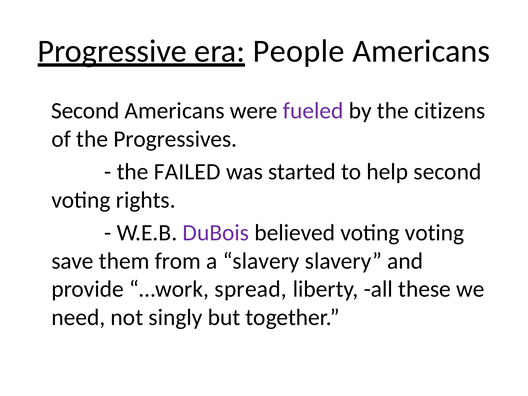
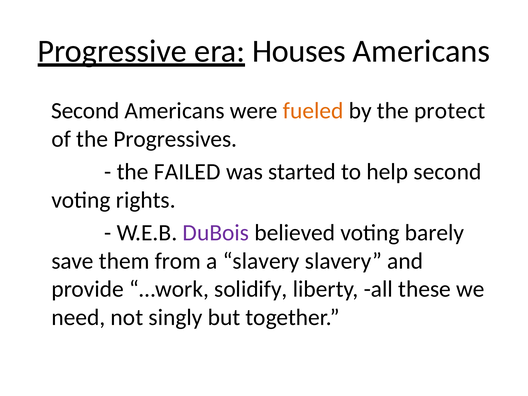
People: People -> Houses
fueled colour: purple -> orange
citizens: citizens -> protect
voting voting: voting -> barely
spread: spread -> solidify
